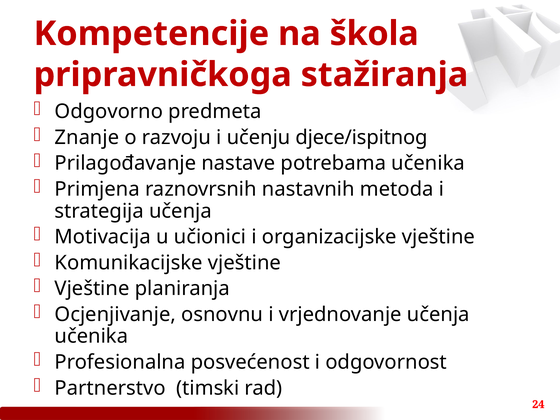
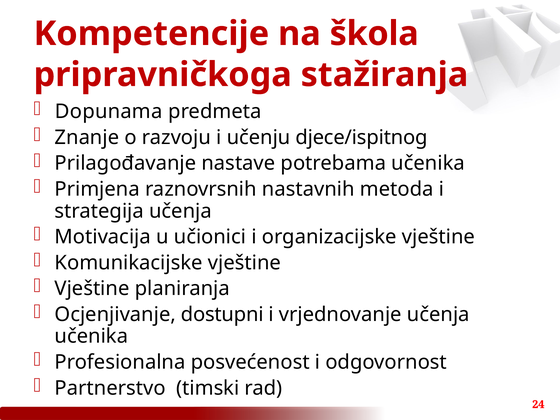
Odgovorno: Odgovorno -> Dopunama
osnovnu: osnovnu -> dostupni
